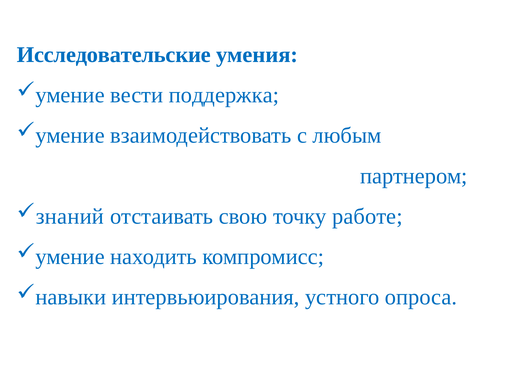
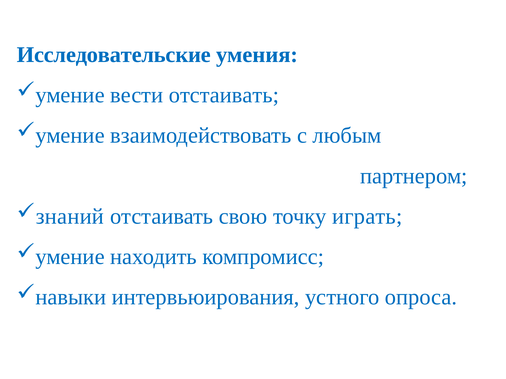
вести поддержка: поддержка -> отстаивать
работе: работе -> играть
